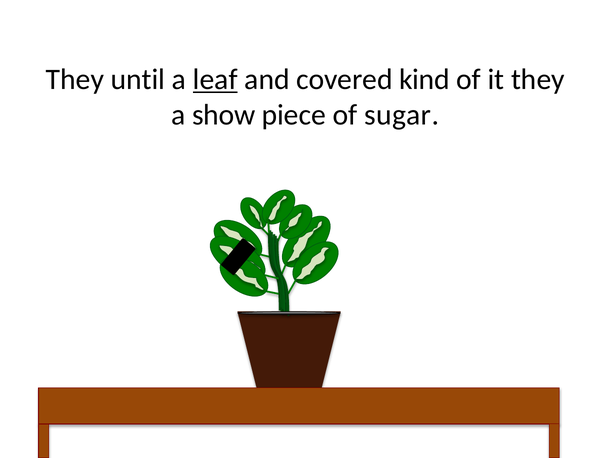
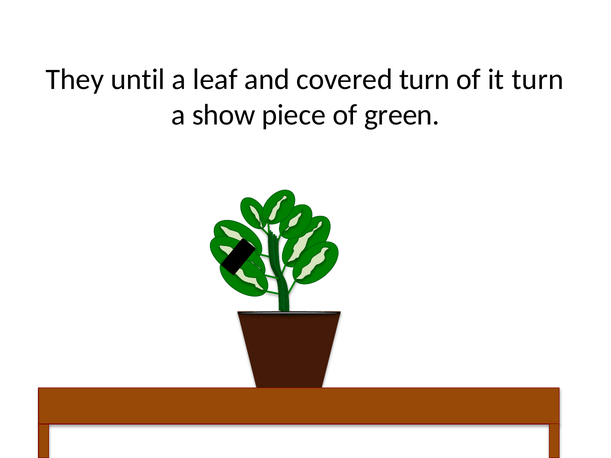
leaf underline: present -> none
covered kind: kind -> turn
it they: they -> turn
sugar: sugar -> green
